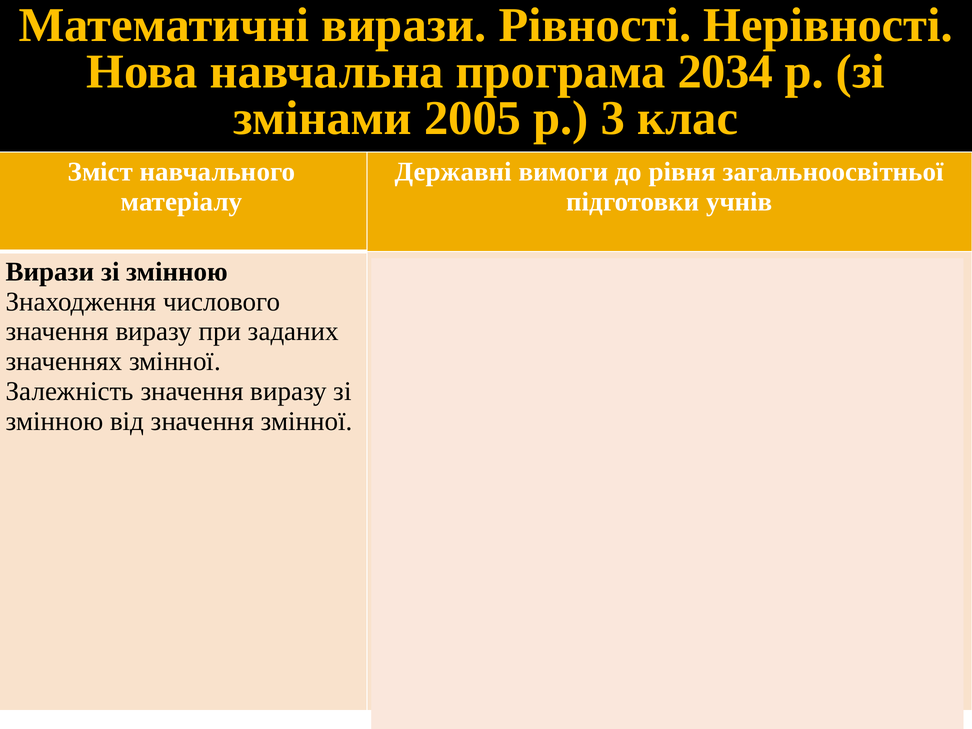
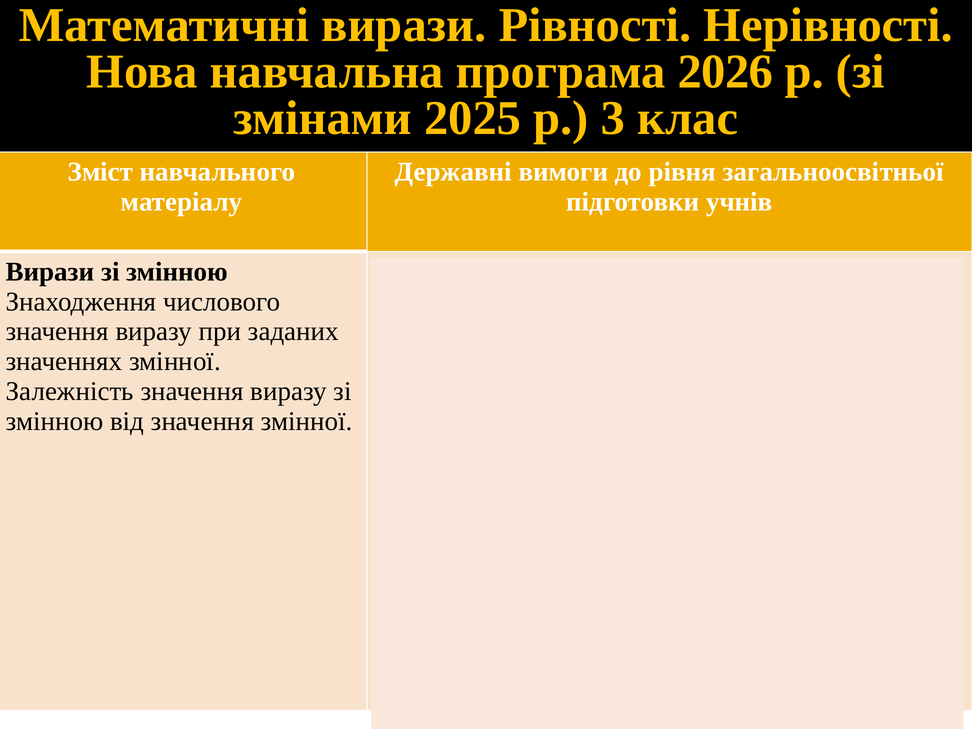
2034: 2034 -> 2026
2005: 2005 -> 2025
